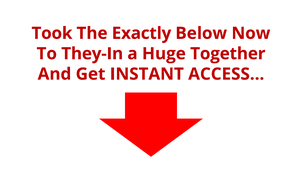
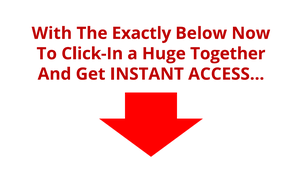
Took: Took -> With
They-In: They-In -> Click-In
